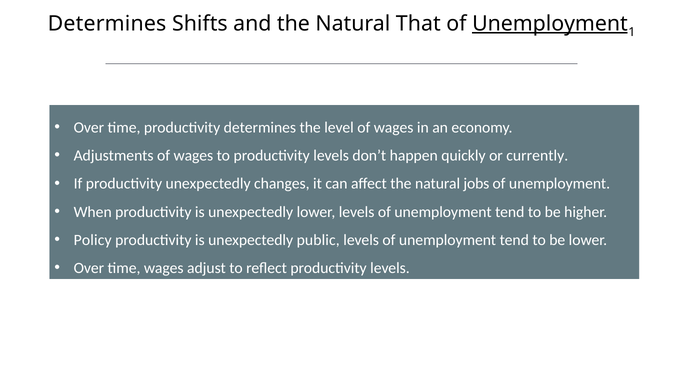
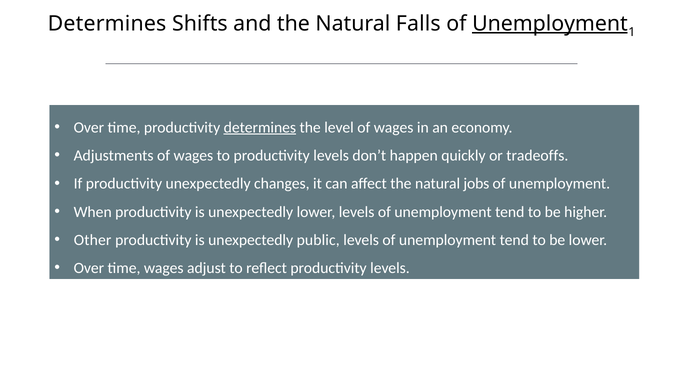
That: That -> Falls
determines at (260, 127) underline: none -> present
currently: currently -> tradeoffs
Policy: Policy -> Other
